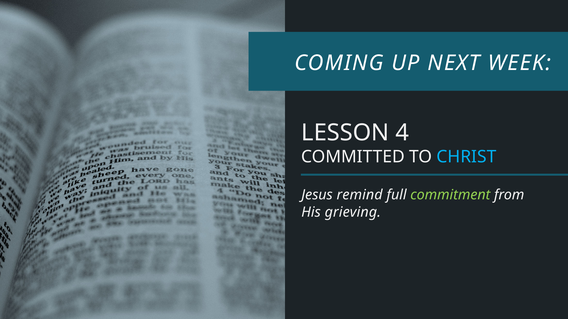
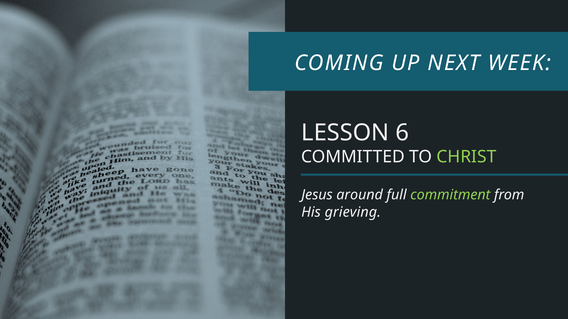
4: 4 -> 6
CHRIST colour: light blue -> light green
remind: remind -> around
